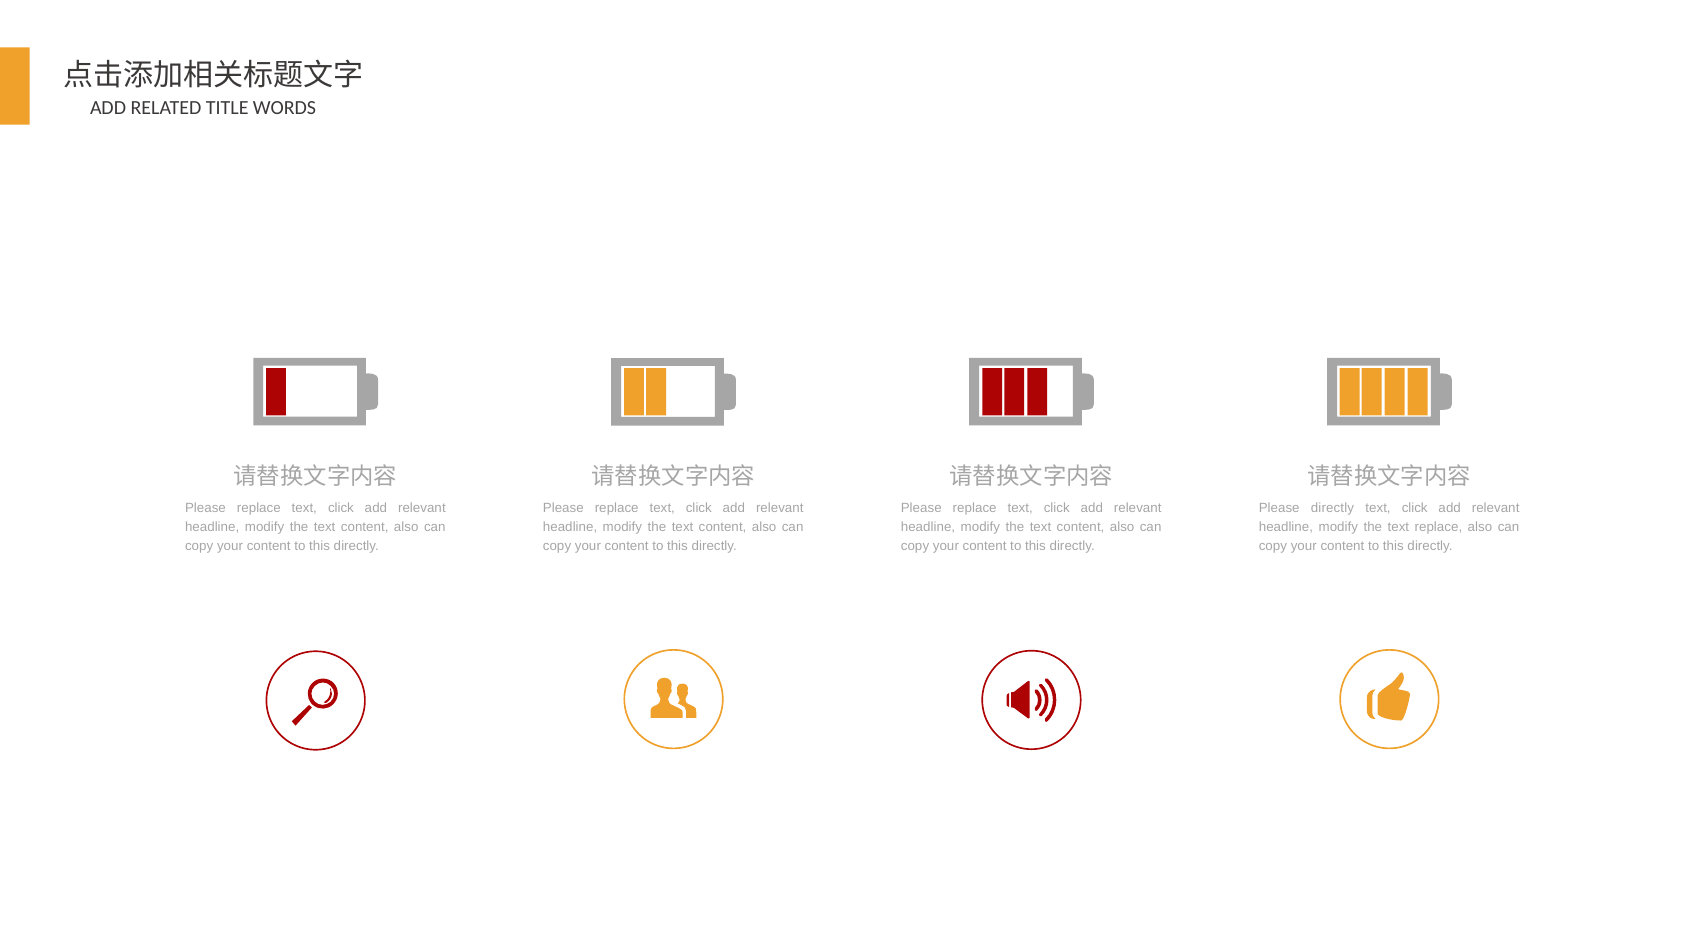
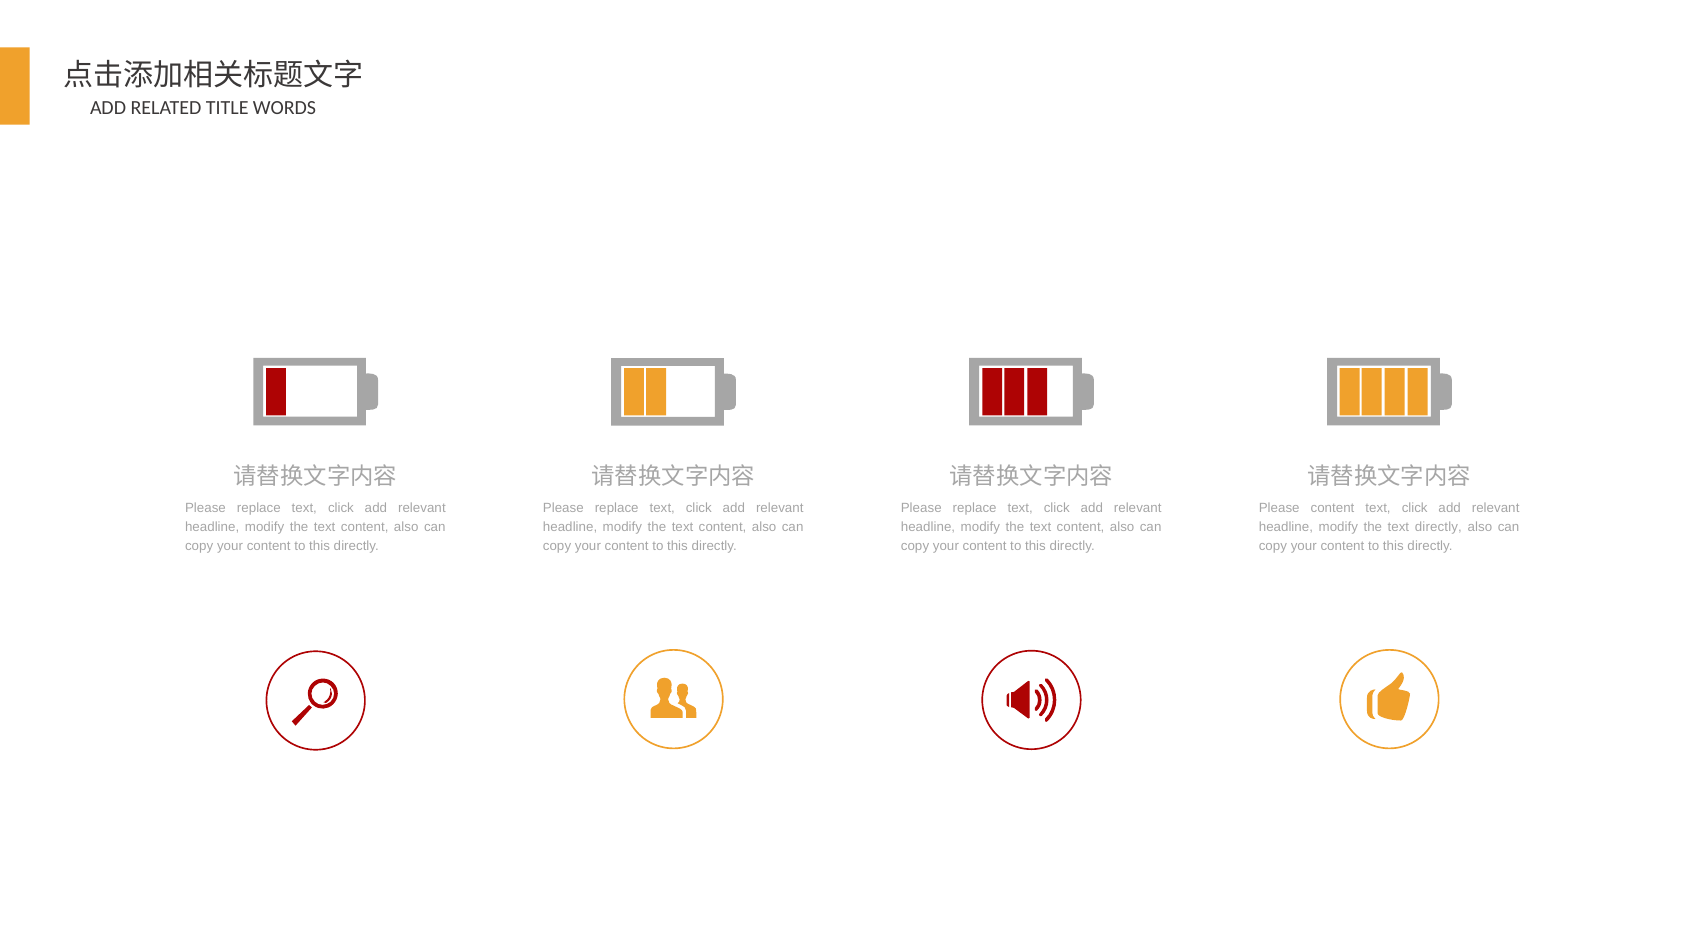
Please directly: directly -> content
text replace: replace -> directly
